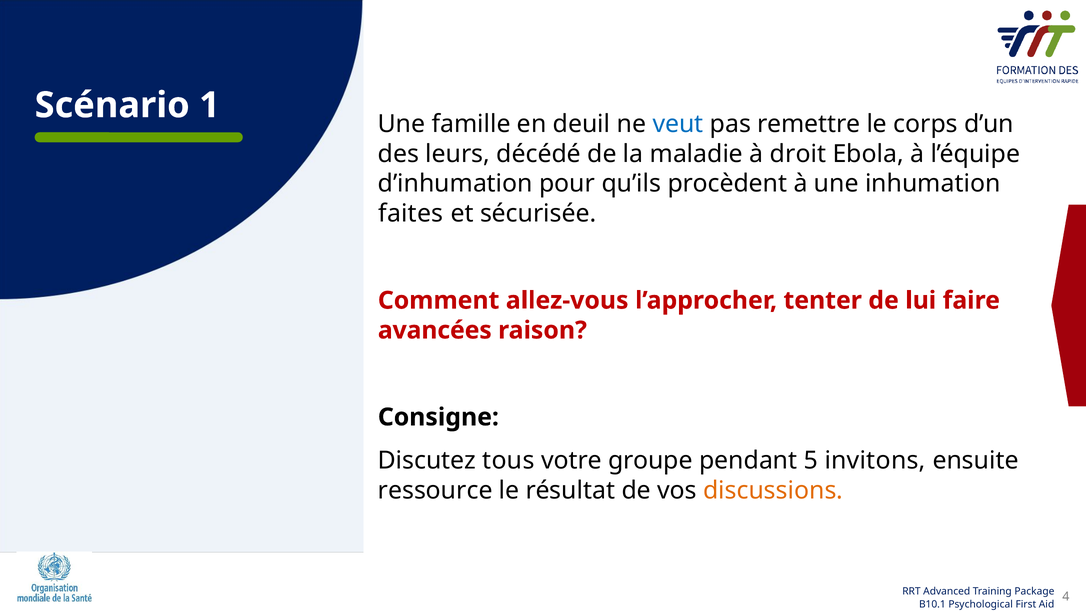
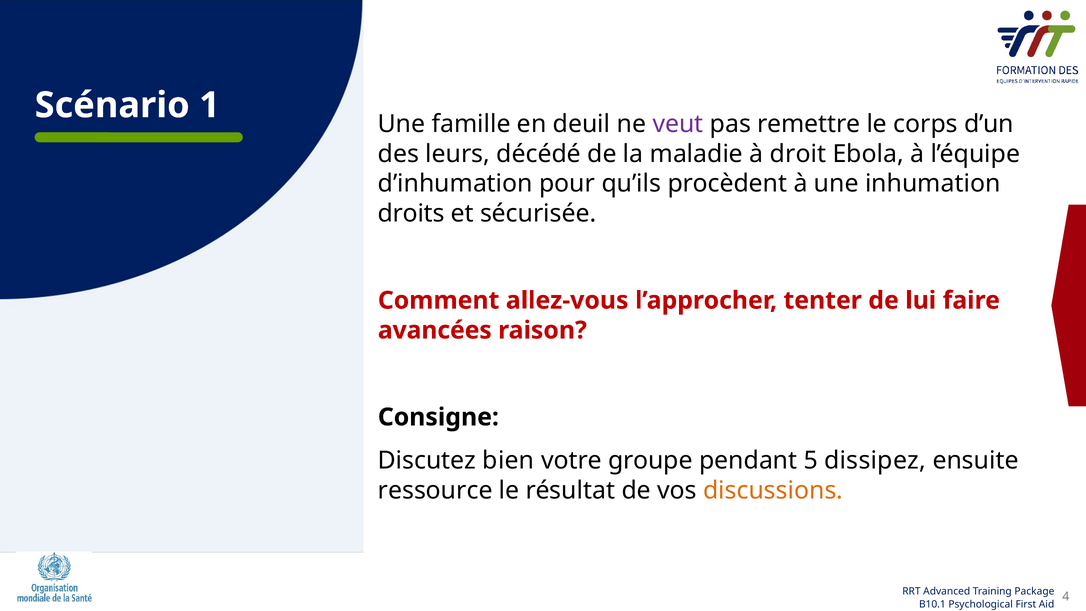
veut colour: blue -> purple
faites: faites -> droits
tous: tous -> bien
invitons: invitons -> dissipez
